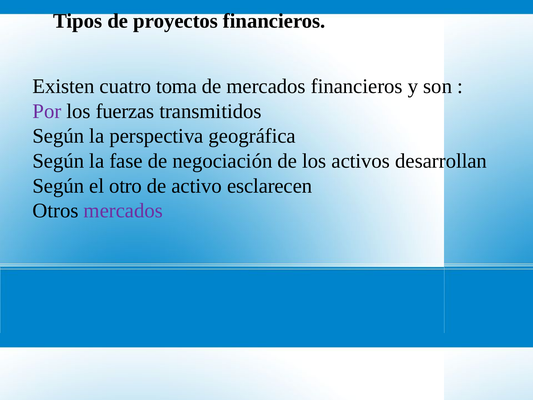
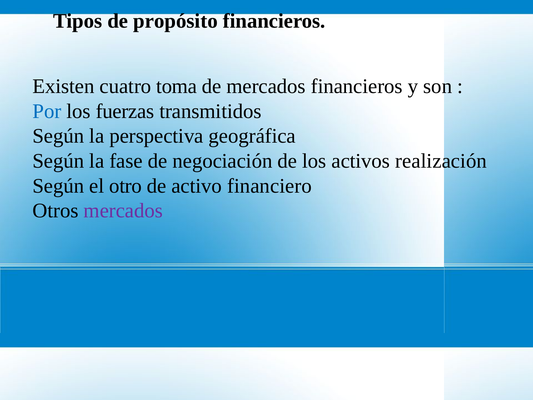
proyectos: proyectos -> propósito
Por colour: purple -> blue
desarrollan: desarrollan -> realización
esclarecen: esclarecen -> financiero
